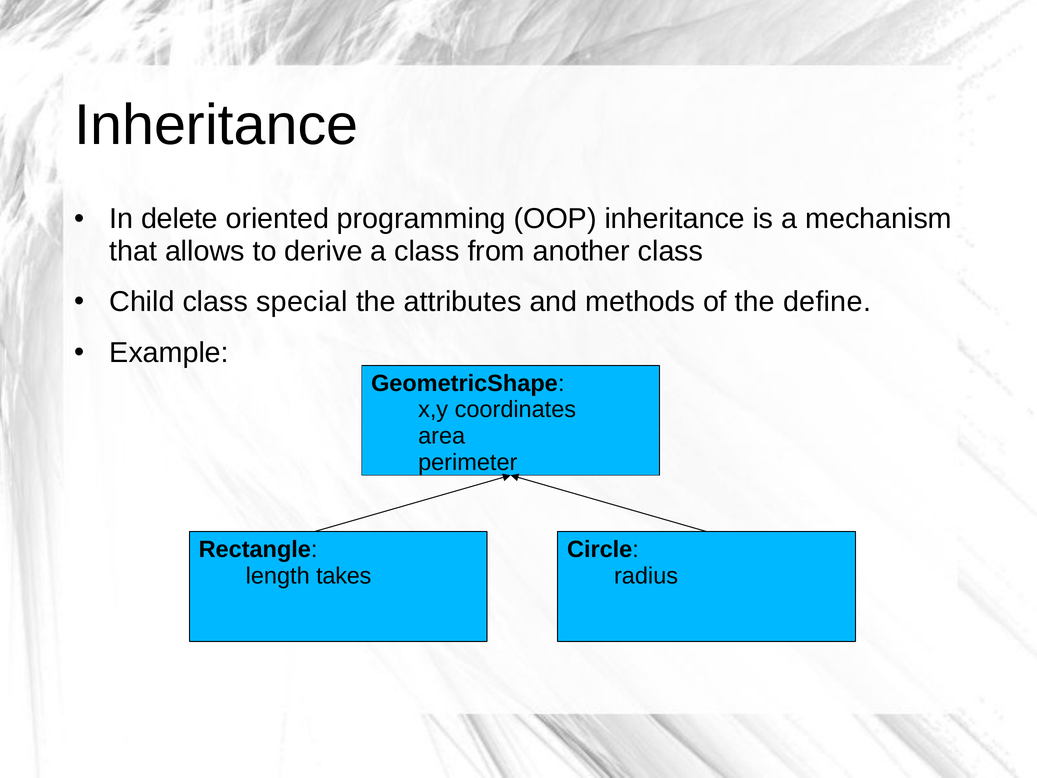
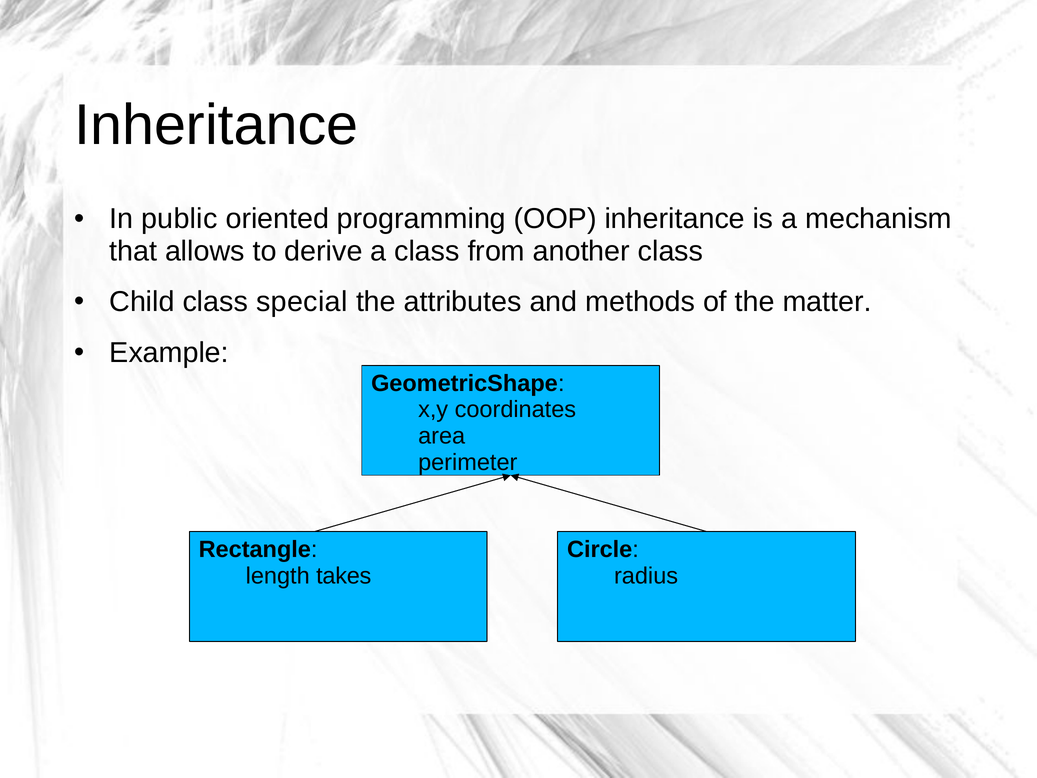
delete: delete -> public
define: define -> matter
